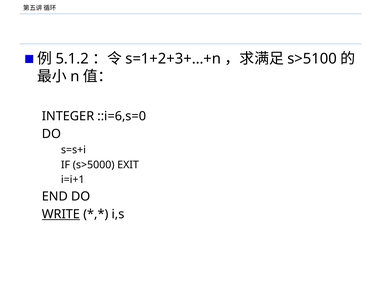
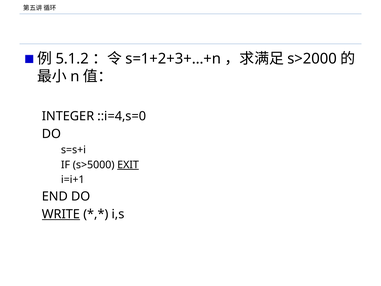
s>5100: s>5100 -> s>2000
::i=6,s=0: ::i=6,s=0 -> ::i=4,s=0
EXIT underline: none -> present
